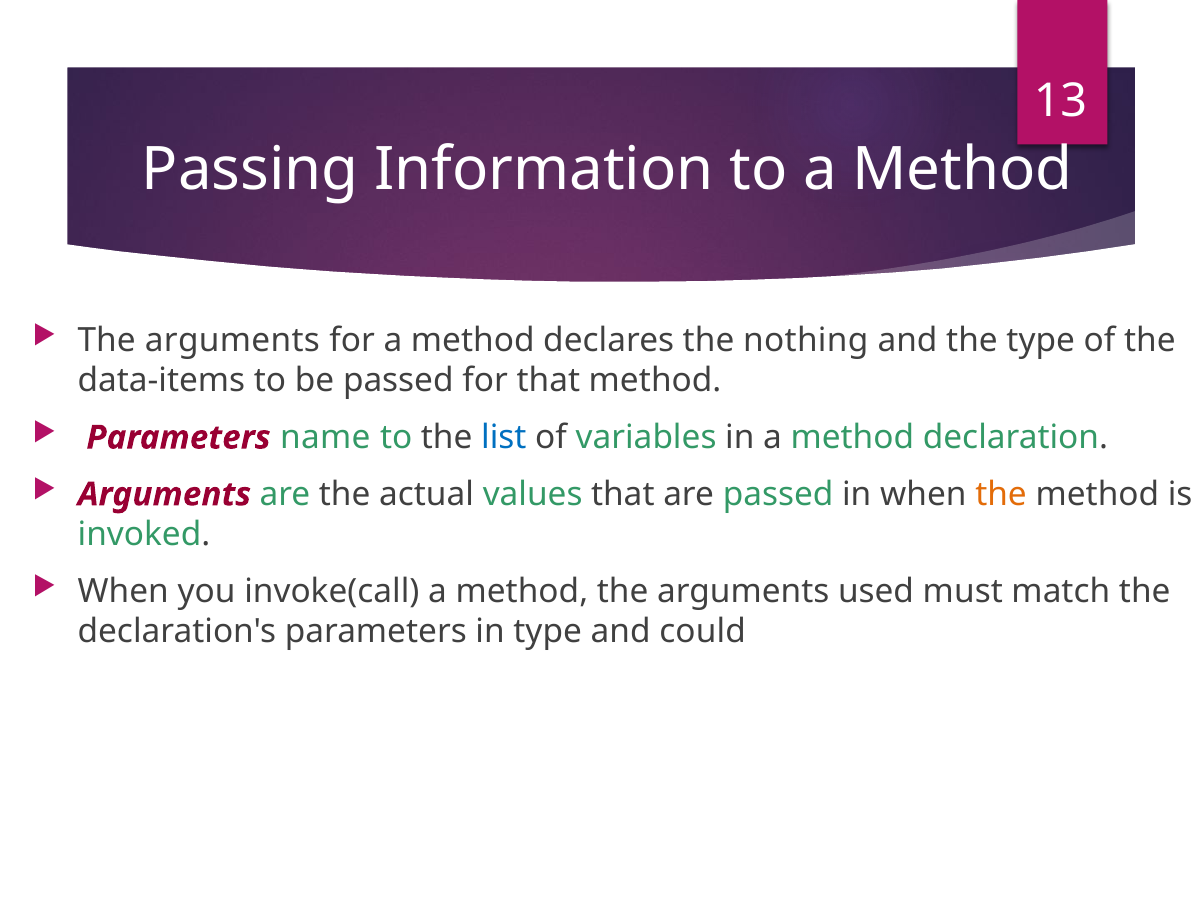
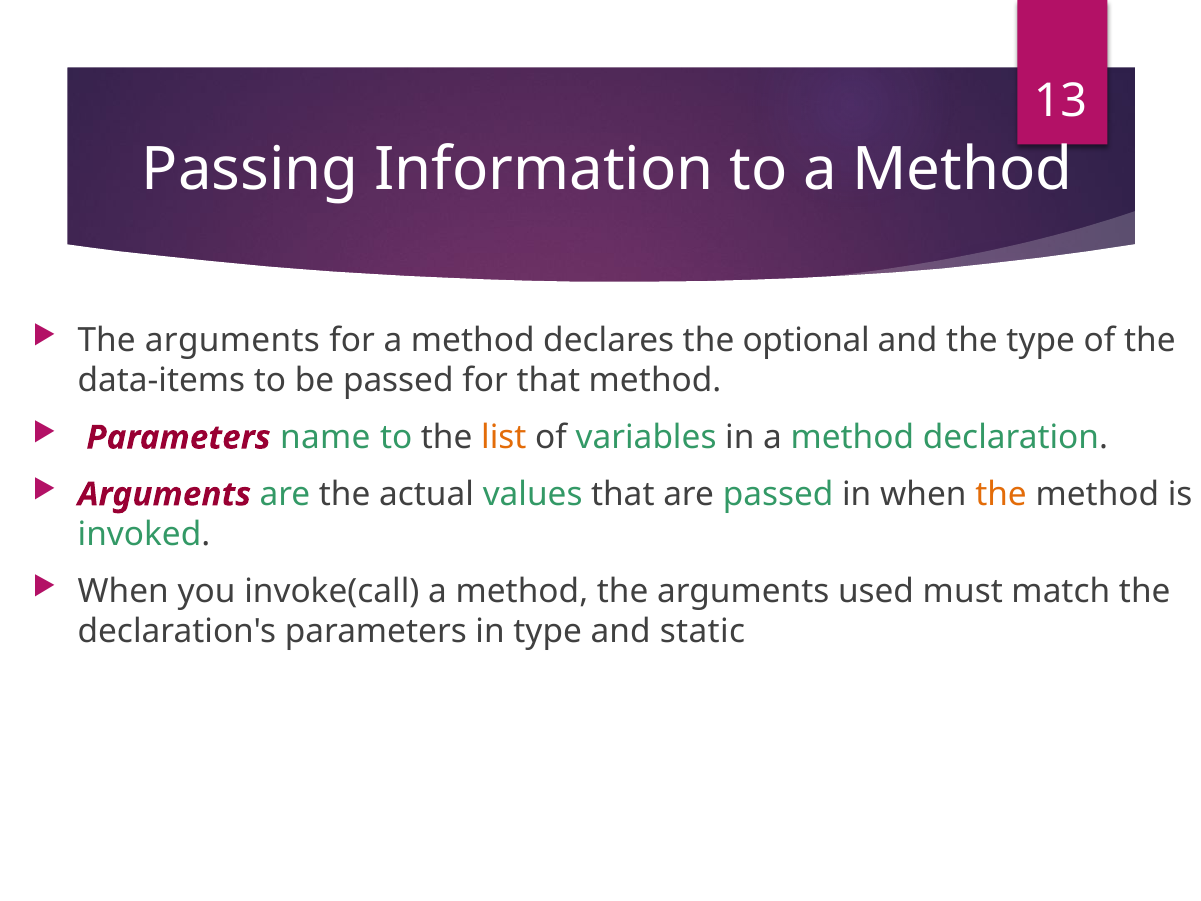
nothing: nothing -> optional
list colour: blue -> orange
could: could -> static
